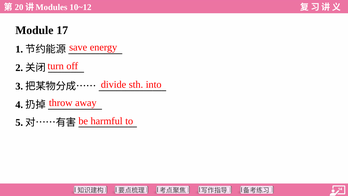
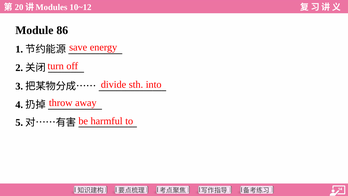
17: 17 -> 86
